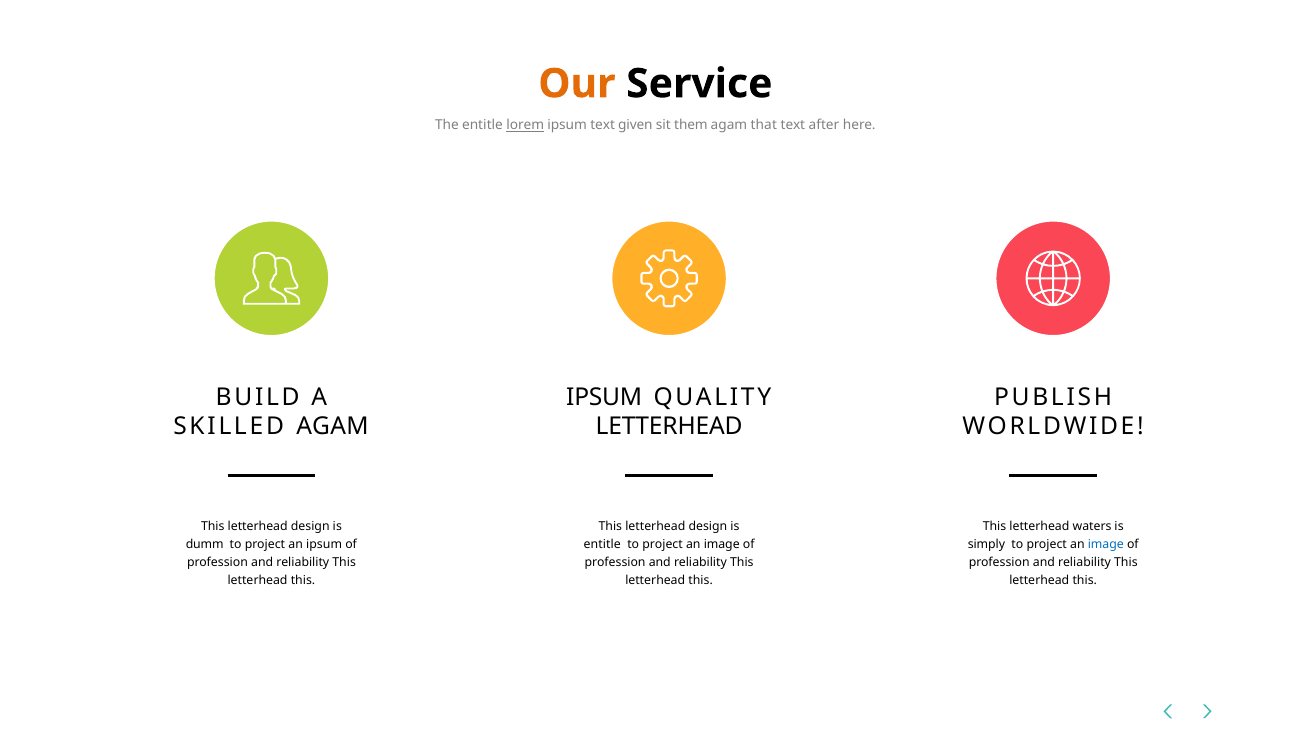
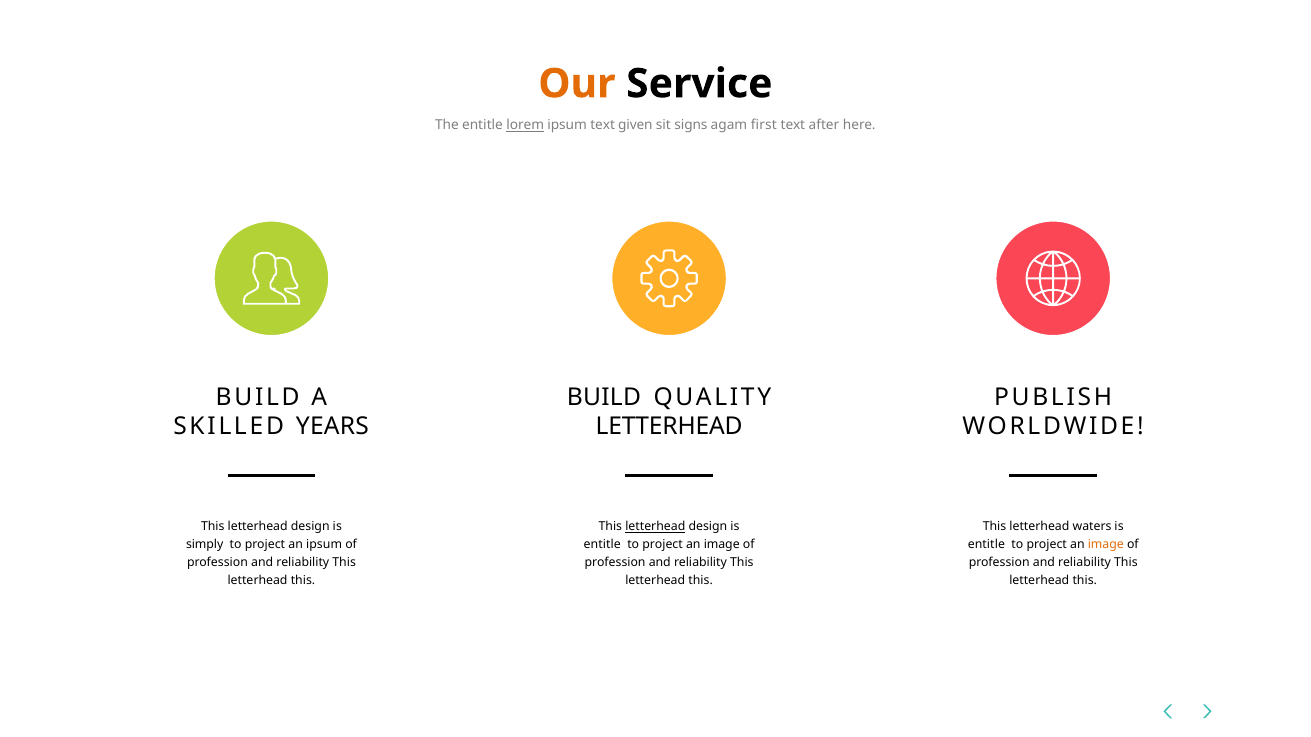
them: them -> signs
that: that -> first
IPSUM at (604, 398): IPSUM -> BUILD
SKILLED AGAM: AGAM -> YEARS
letterhead at (655, 527) underline: none -> present
dumm: dumm -> simply
simply at (986, 545): simply -> entitle
image at (1106, 545) colour: blue -> orange
